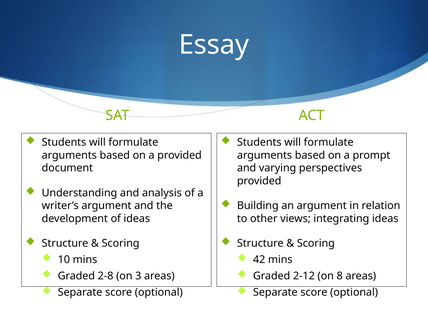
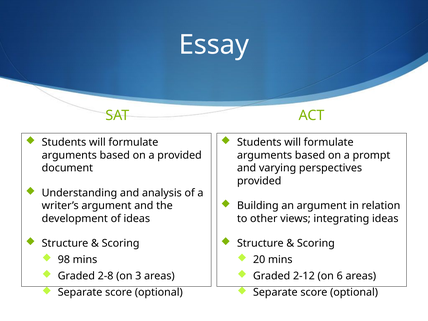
10: 10 -> 98
42: 42 -> 20
8: 8 -> 6
